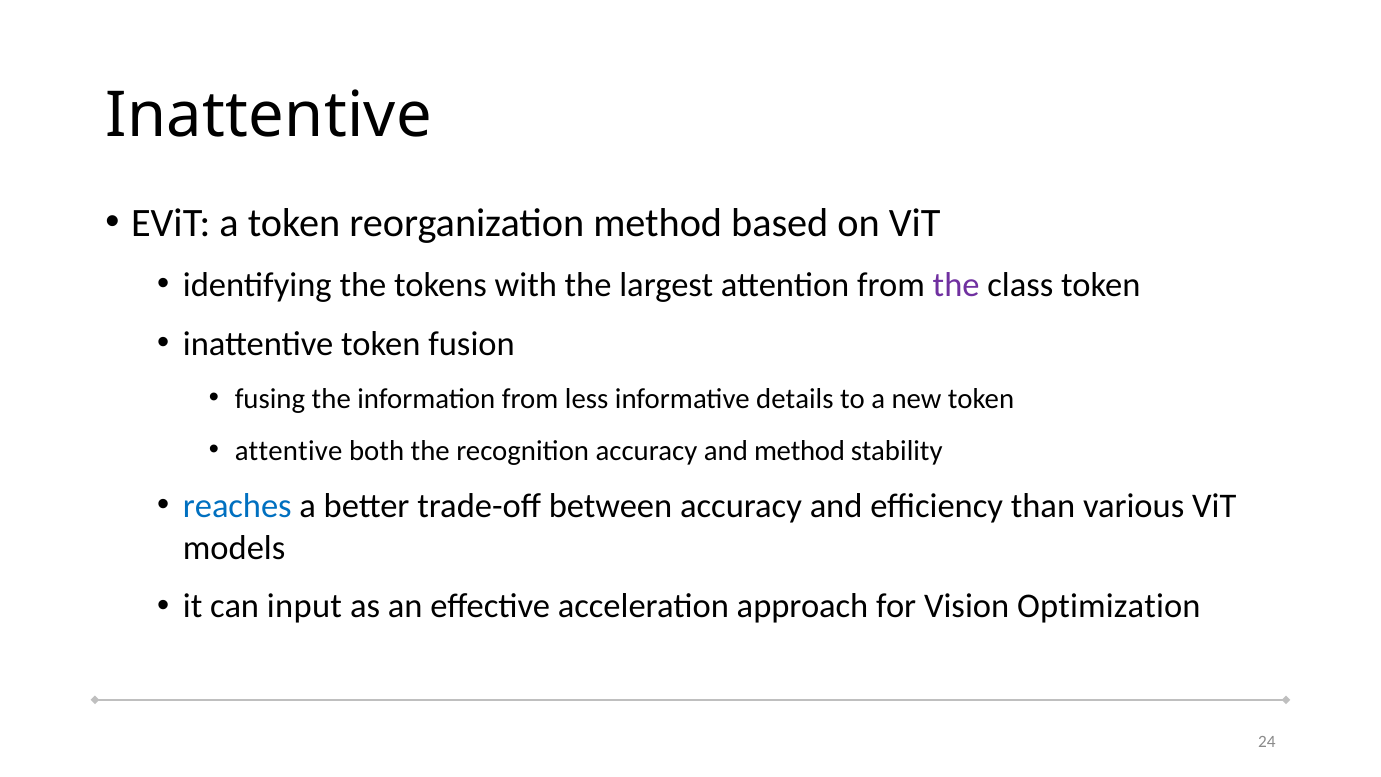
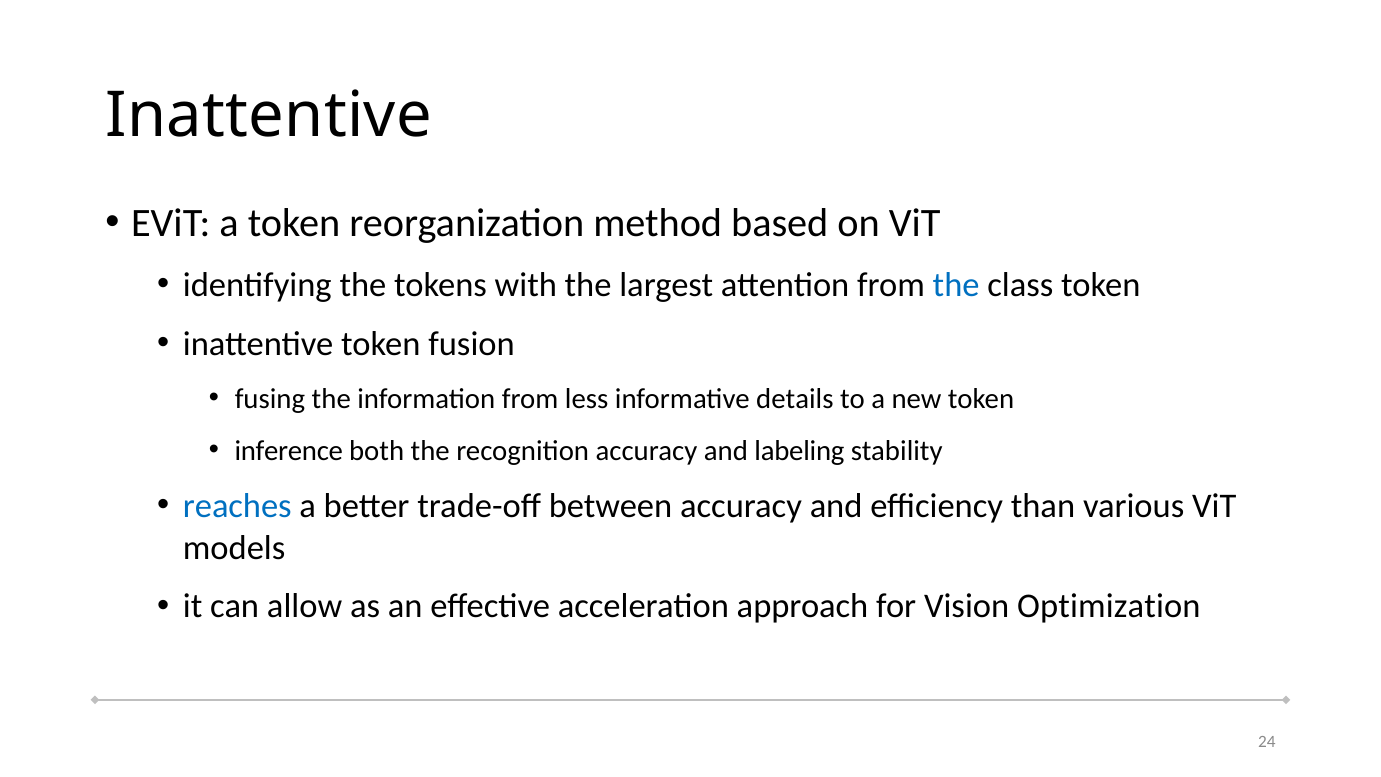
the at (956, 285) colour: purple -> blue
attentive: attentive -> inference
and method: method -> labeling
input: input -> allow
